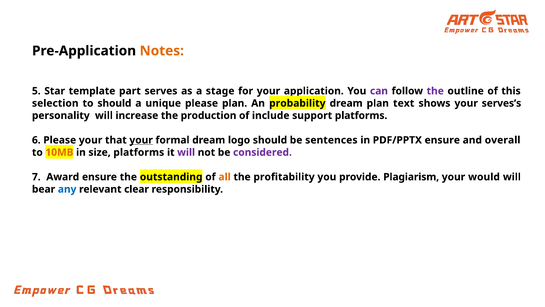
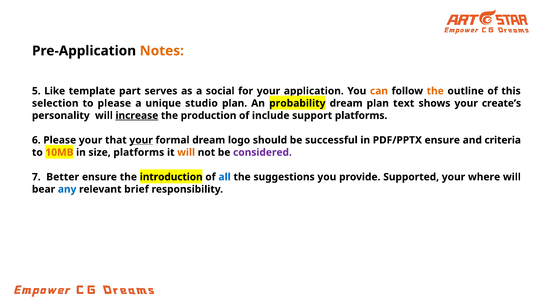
Star: Star -> Like
stage: stage -> social
can colour: purple -> orange
the at (435, 91) colour: purple -> orange
to should: should -> please
unique please: please -> studio
serves’s: serves’s -> create’s
increase underline: none -> present
sentences: sentences -> successful
overall: overall -> criteria
will at (186, 152) colour: purple -> orange
Award: Award -> Better
outstanding: outstanding -> introduction
all colour: orange -> blue
profitability: profitability -> suggestions
Plagiarism: Plagiarism -> Supported
would: would -> where
clear: clear -> brief
